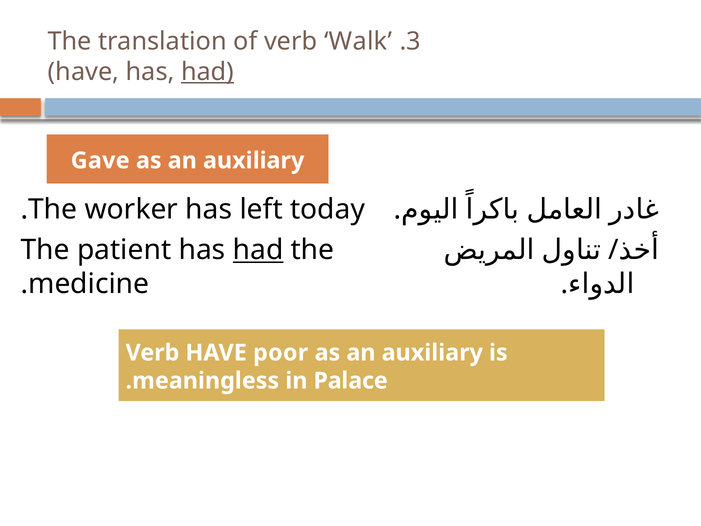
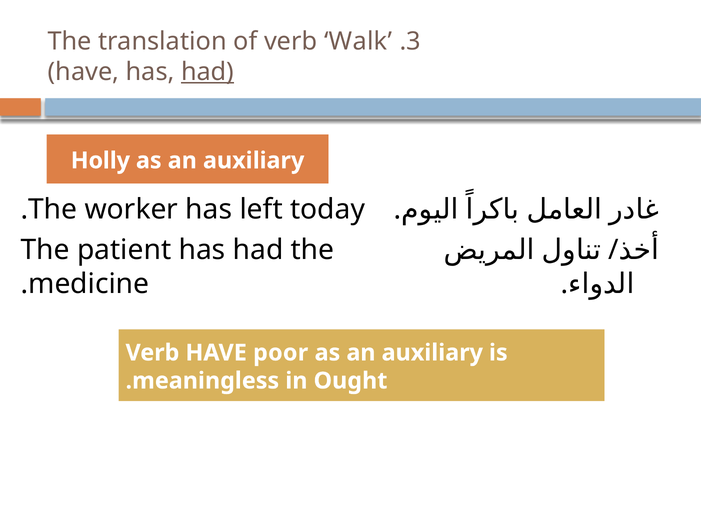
Gave: Gave -> Holly
had at (258, 250) underline: present -> none
Palace: Palace -> Ought
